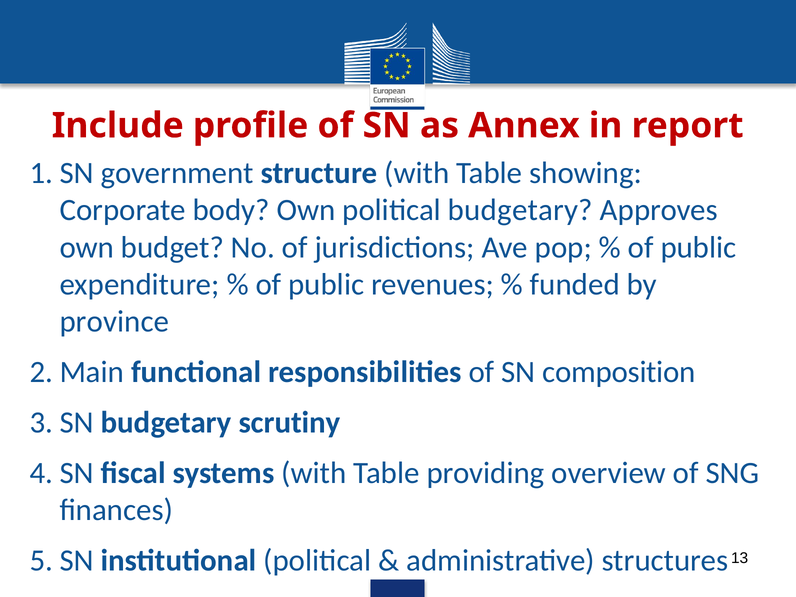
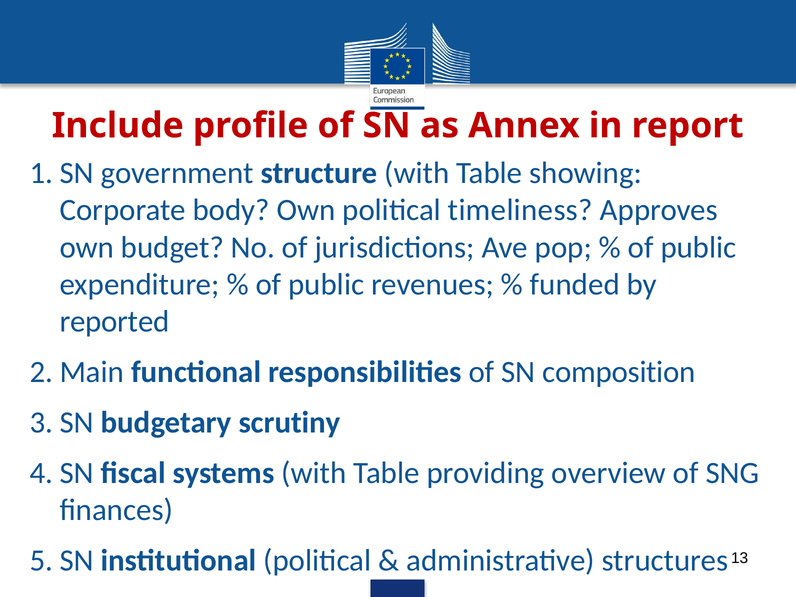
political budgetary: budgetary -> timeliness
province: province -> reported
